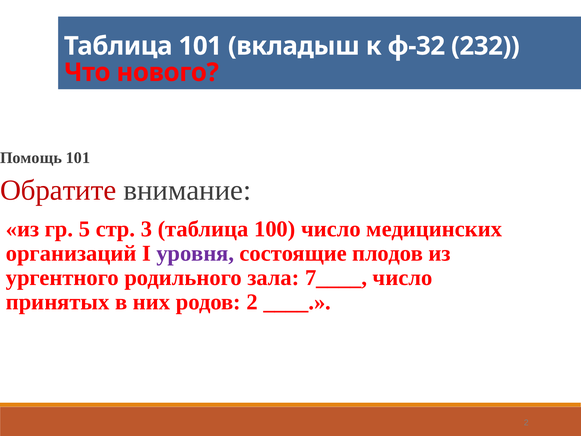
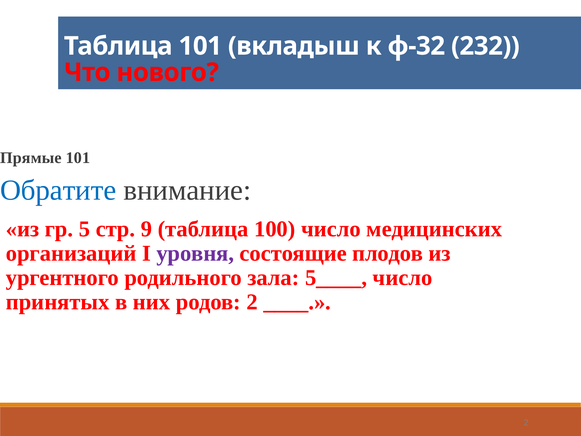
Помощь: Помощь -> Прямые
Обратите colour: red -> blue
3: 3 -> 9
7____: 7____ -> 5____
